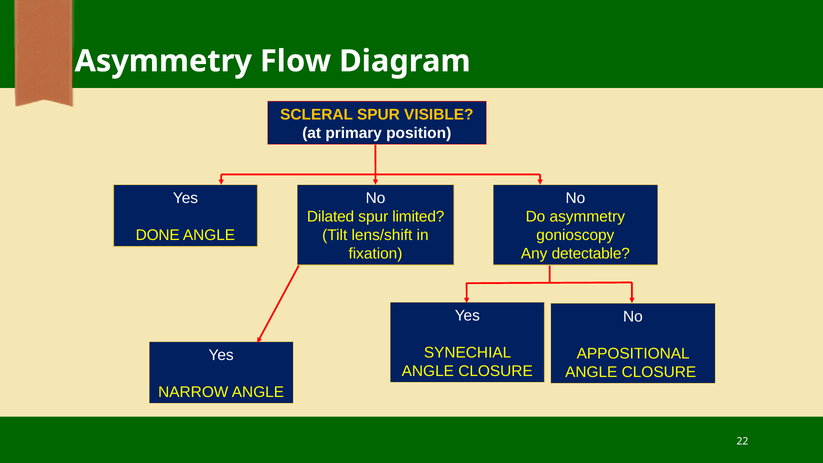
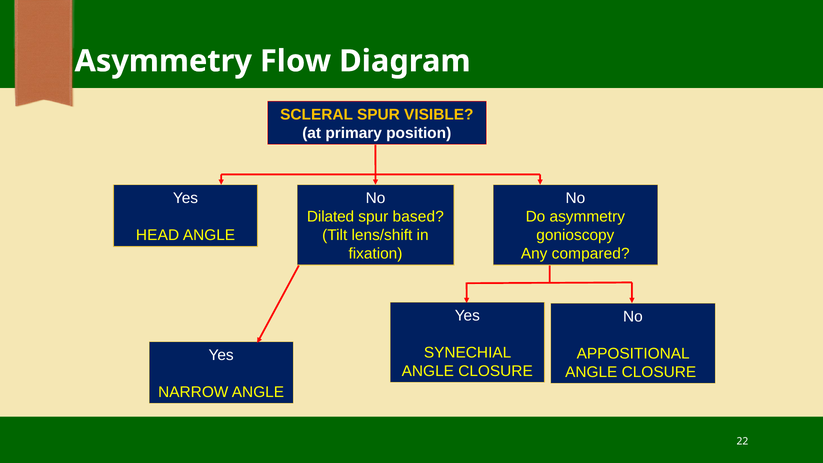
limited: limited -> based
DONE: DONE -> HEAD
detectable: detectable -> compared
